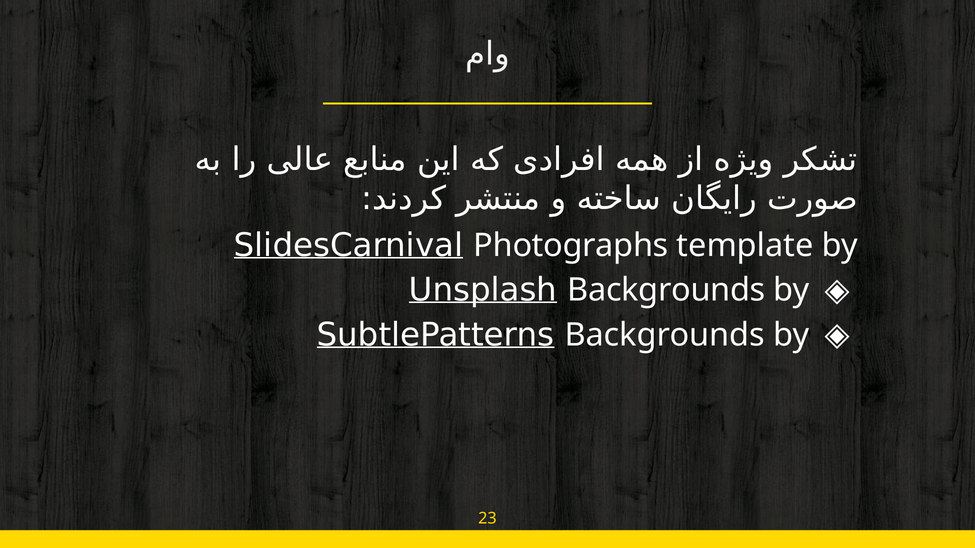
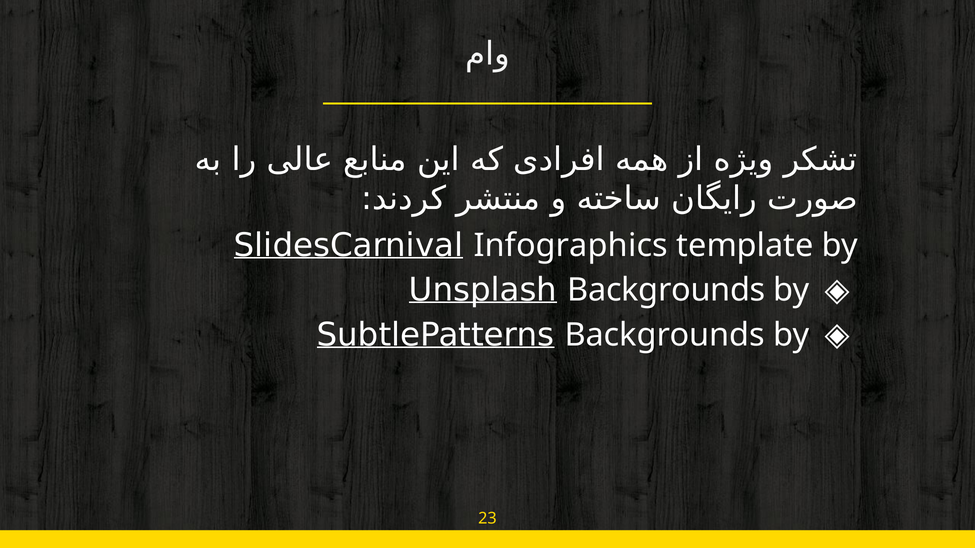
Photographs: Photographs -> Infographics
